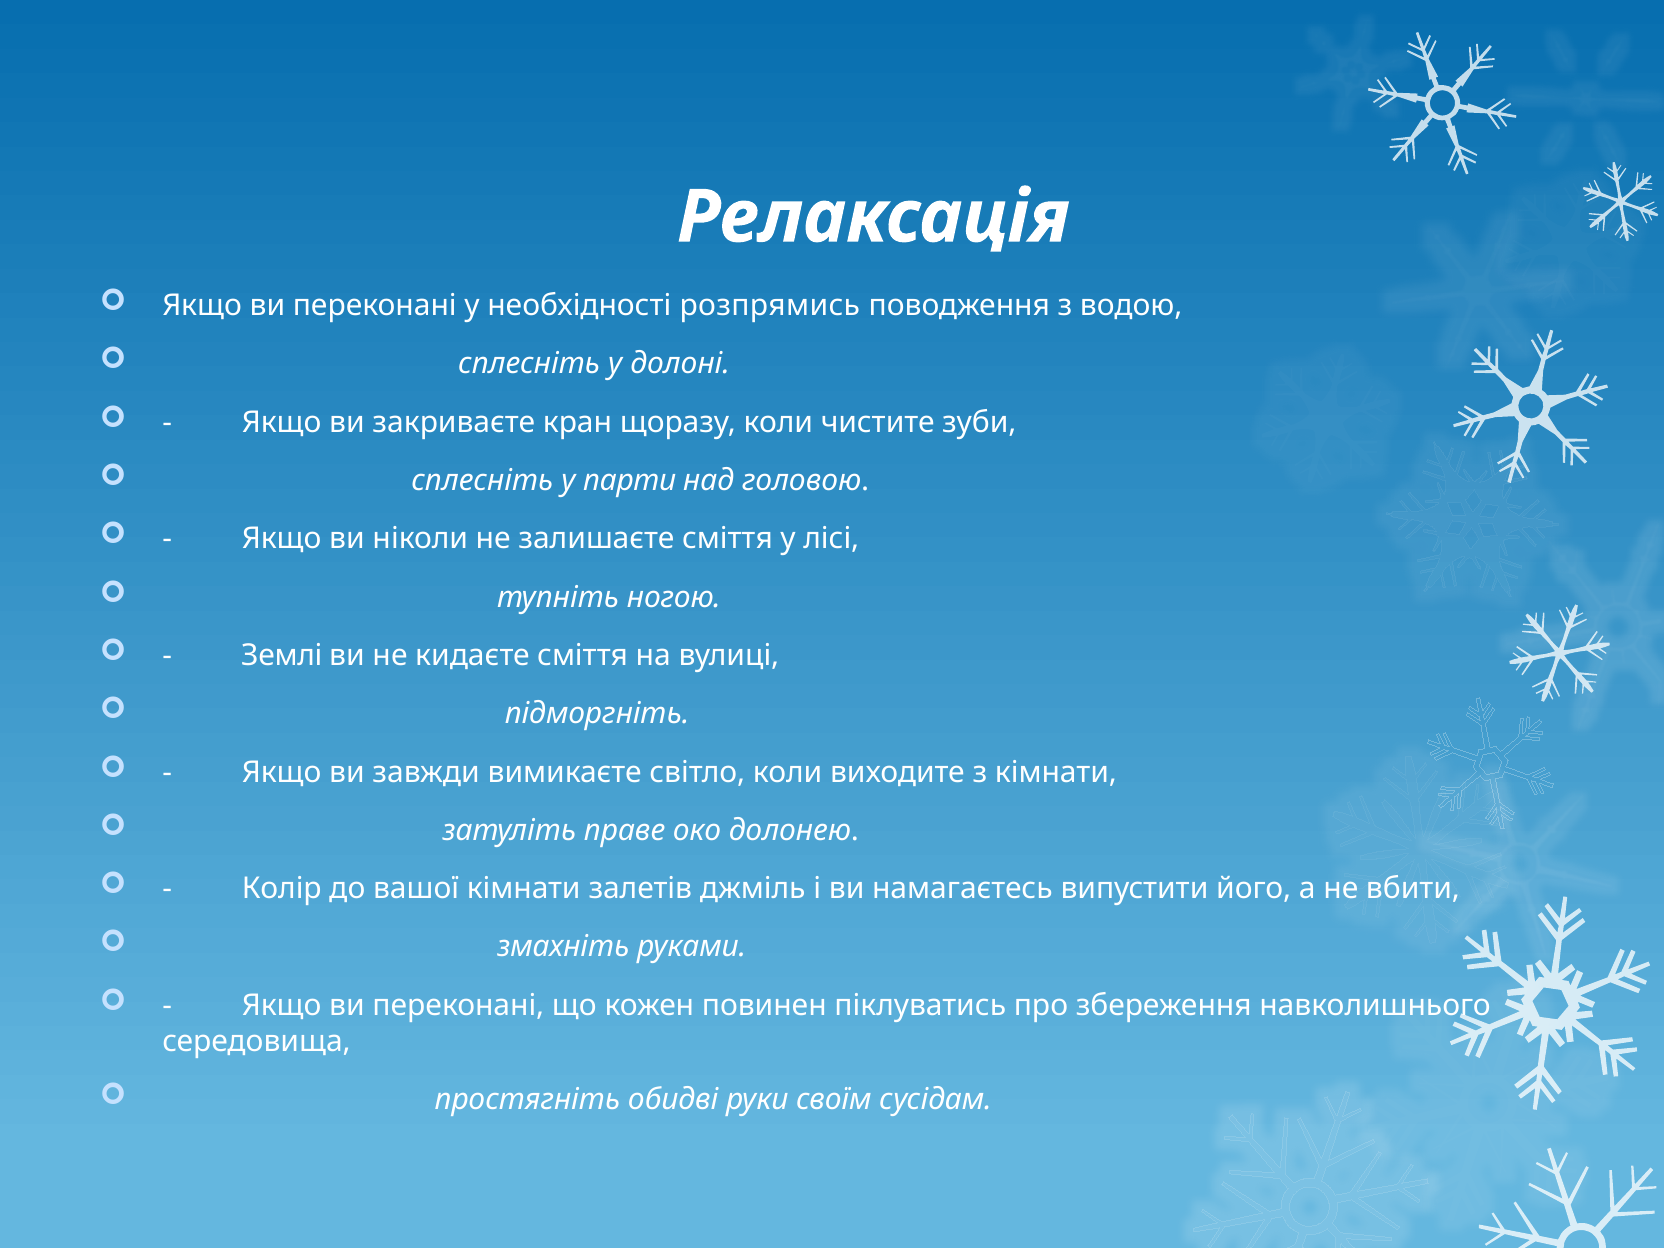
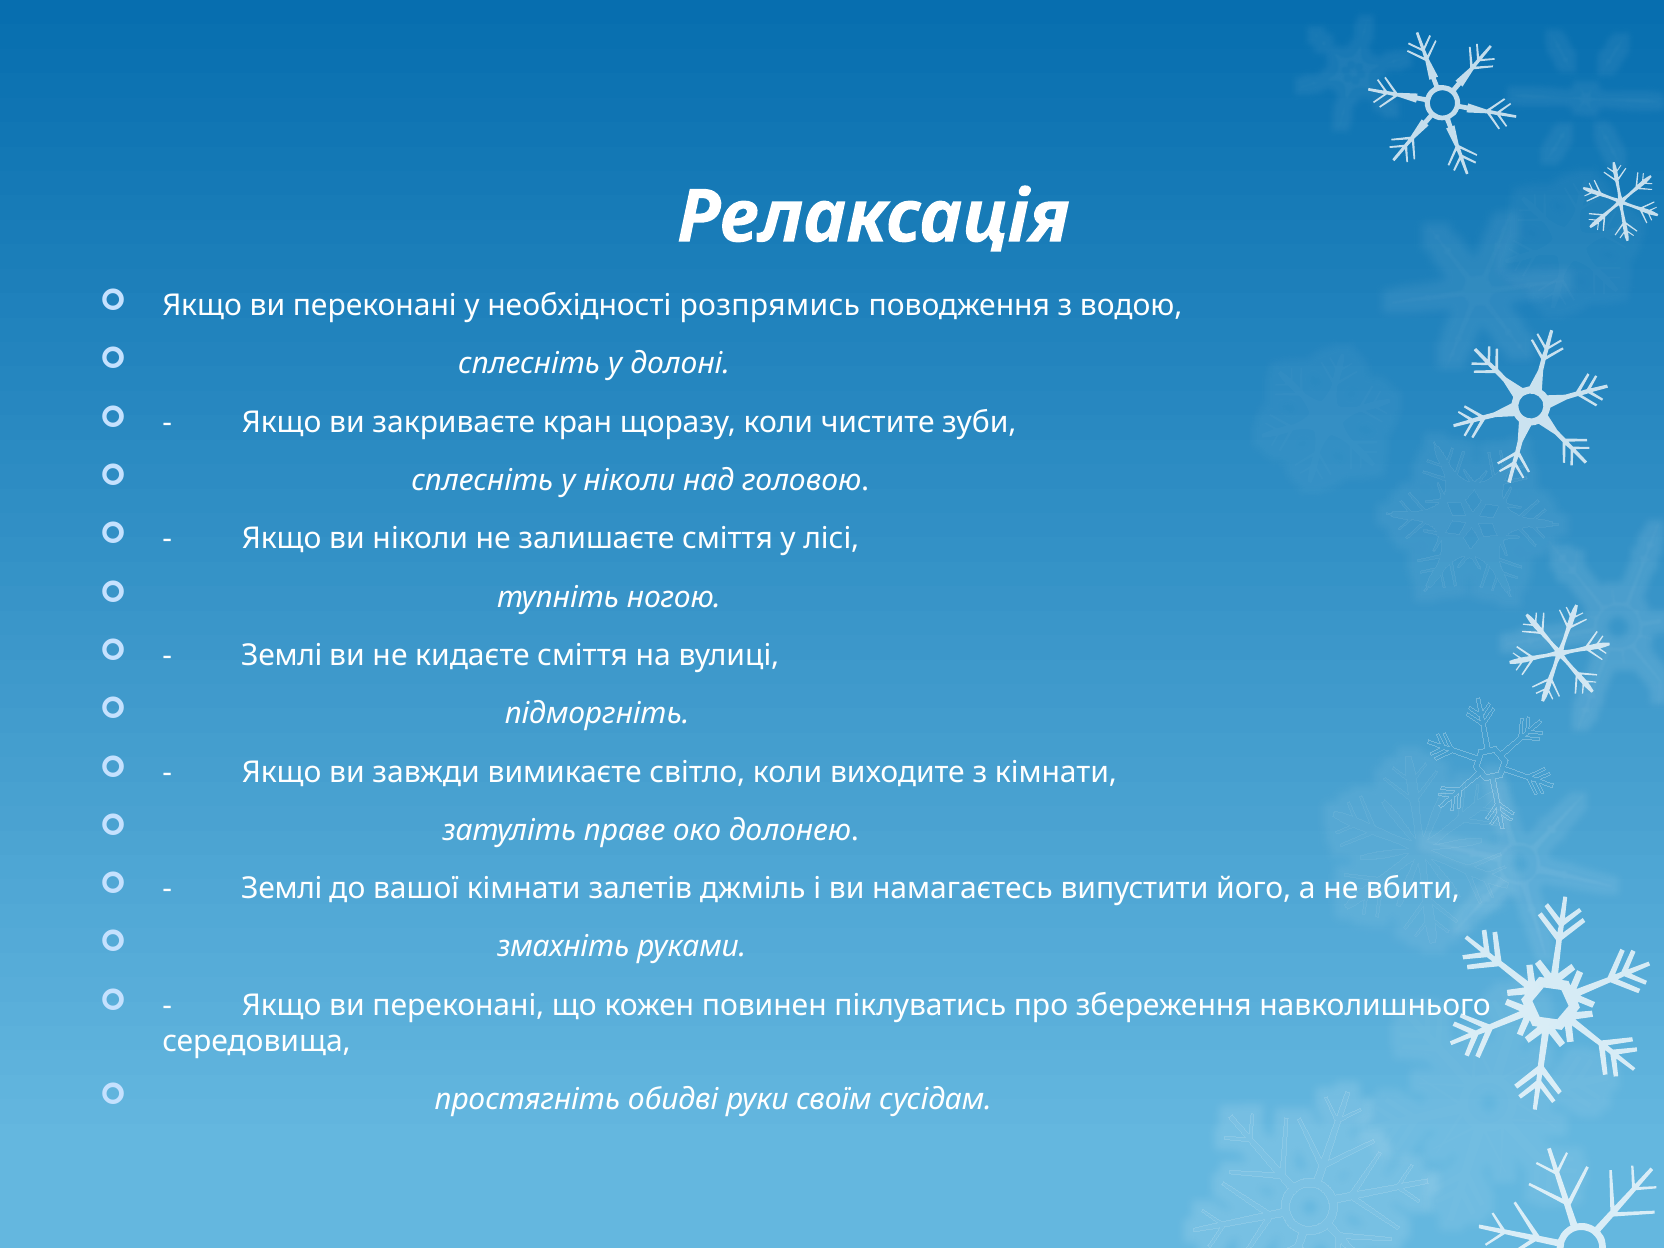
у парти: парти -> ніколи
Колір at (282, 889): Колір -> Землі
